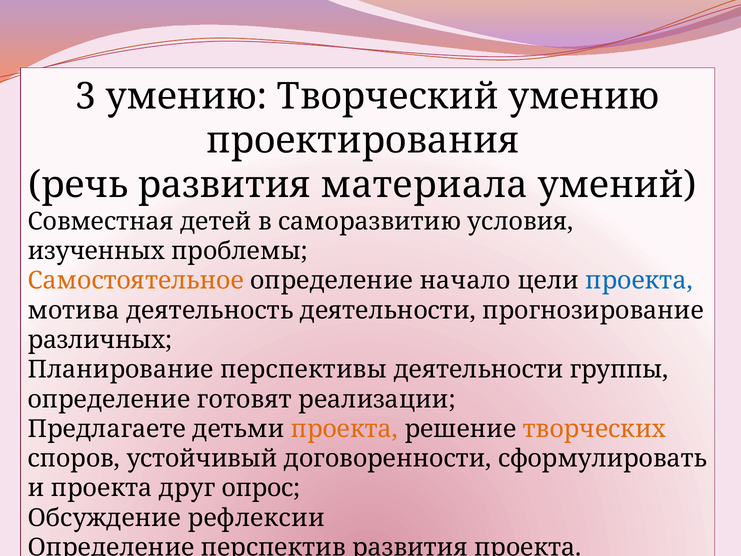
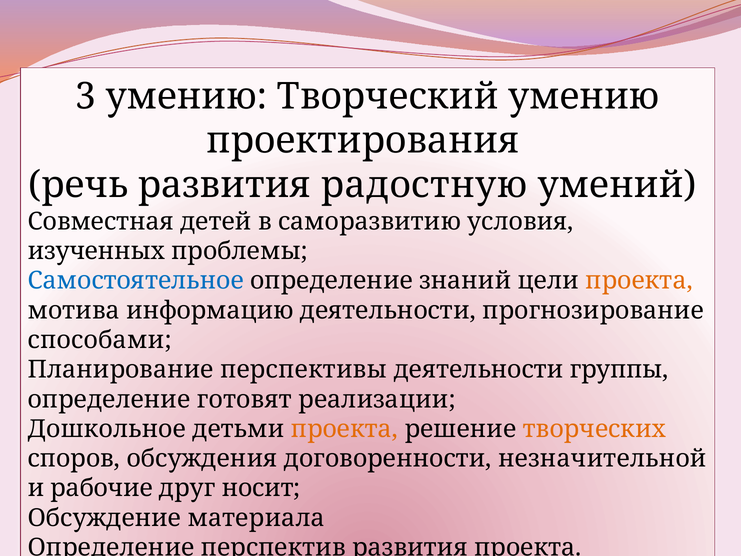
материала: материала -> радостную
Самостоятельное colour: orange -> blue
начало: начало -> знаний
проекта at (639, 281) colour: blue -> orange
деятельность: деятельность -> информацию
различных: различных -> способами
Предлагаете: Предлагаете -> Дошкольное
устойчивый: устойчивый -> обсуждения
сформулировать: сформулировать -> незначительной
и проекта: проекта -> рабочие
опрос: опрос -> носит
рефлексии: рефлексии -> материала
